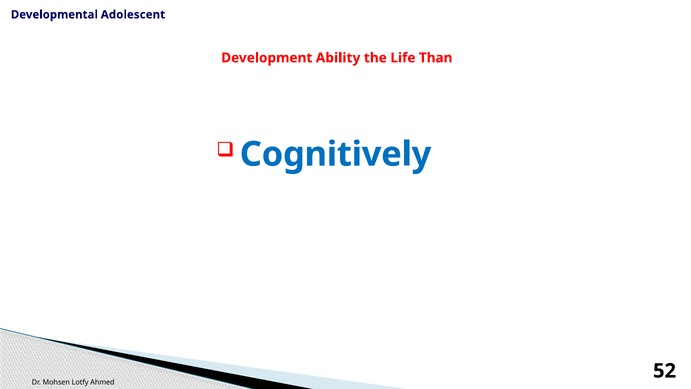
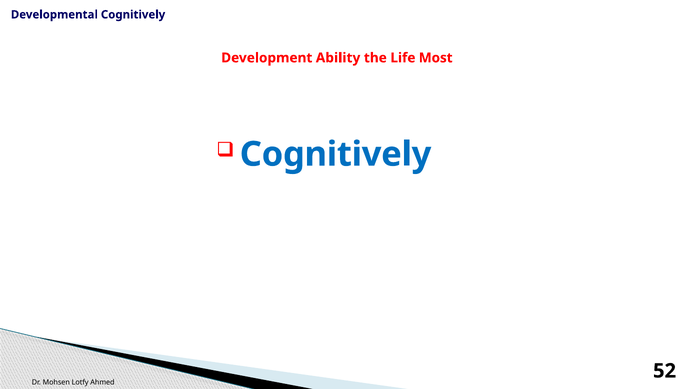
Developmental Adolescent: Adolescent -> Cognitively
Than: Than -> Most
